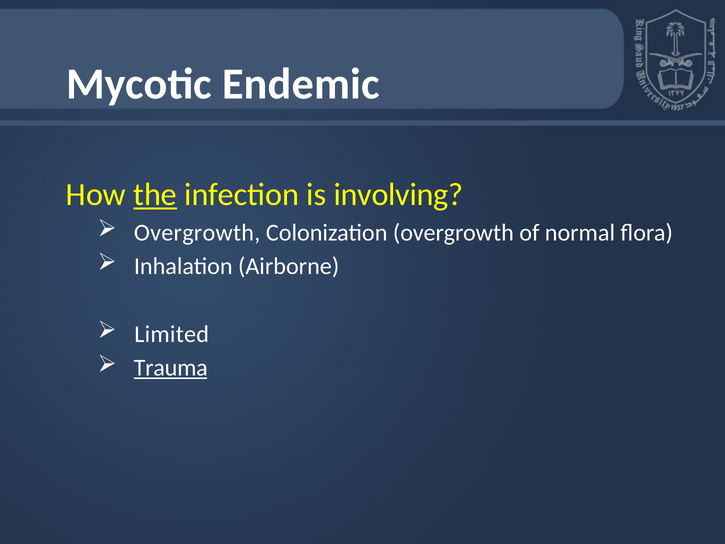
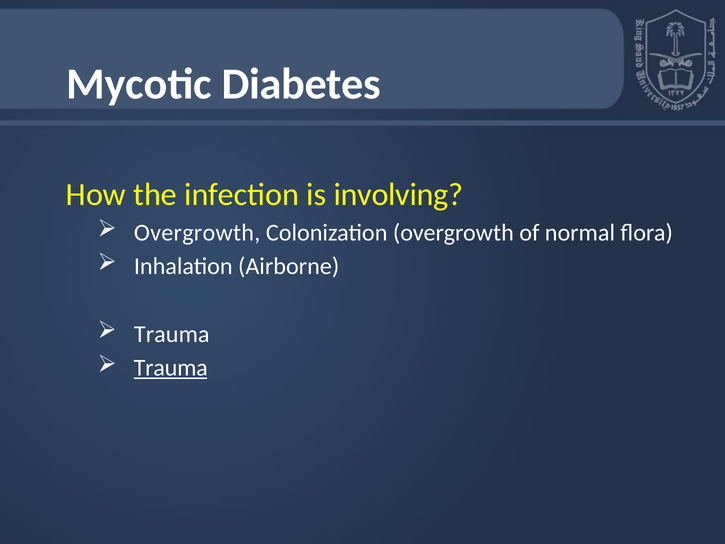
Endemic: Endemic -> Diabetes
the underline: present -> none
Limited at (172, 334): Limited -> Trauma
